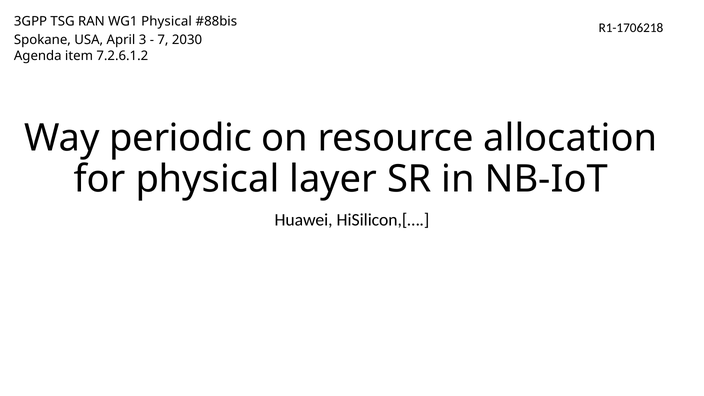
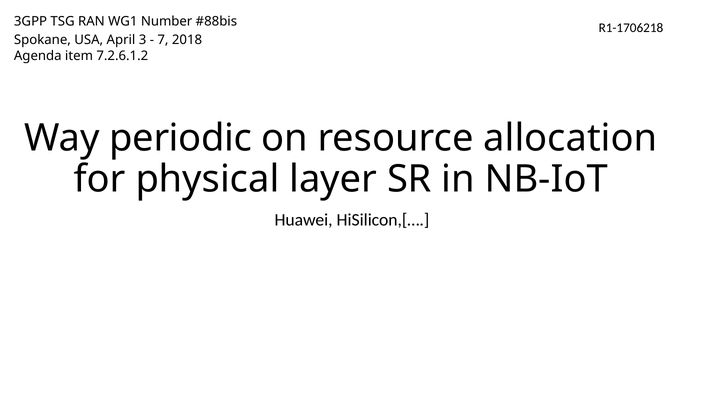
WG1 Physical: Physical -> Number
2030: 2030 -> 2018
